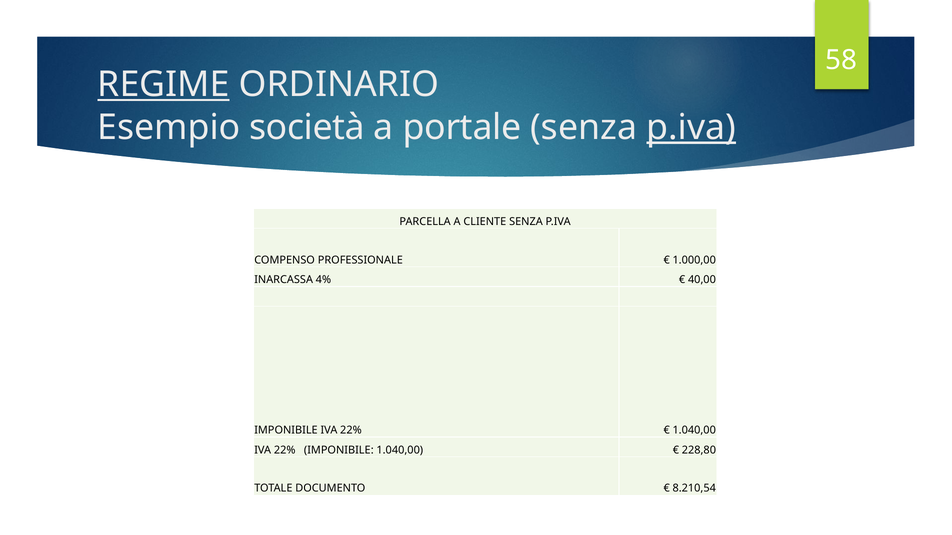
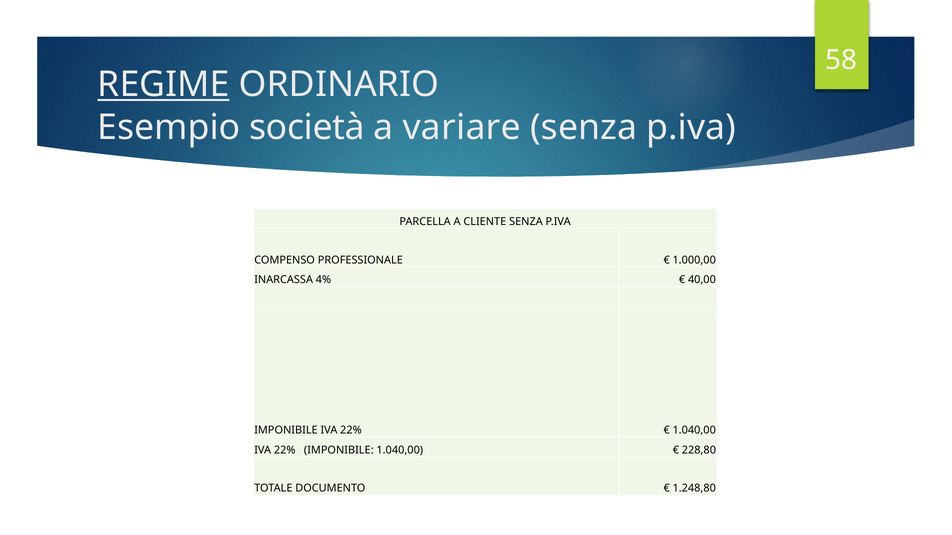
portale: portale -> variare
p.iva at (691, 128) underline: present -> none
8.210,54: 8.210,54 -> 1.248,80
